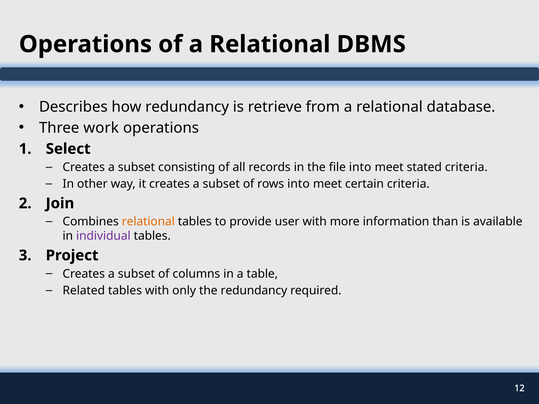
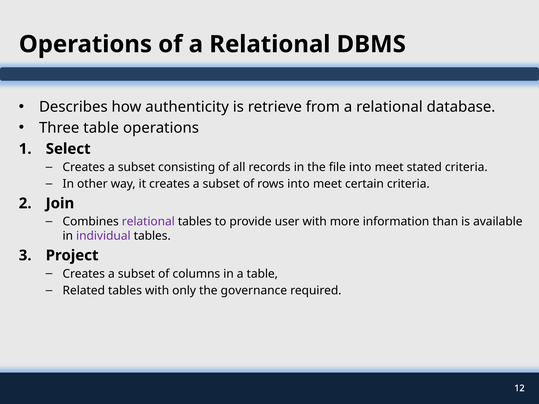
how redundancy: redundancy -> authenticity
Three work: work -> table
relational at (148, 222) colour: orange -> purple
the redundancy: redundancy -> governance
